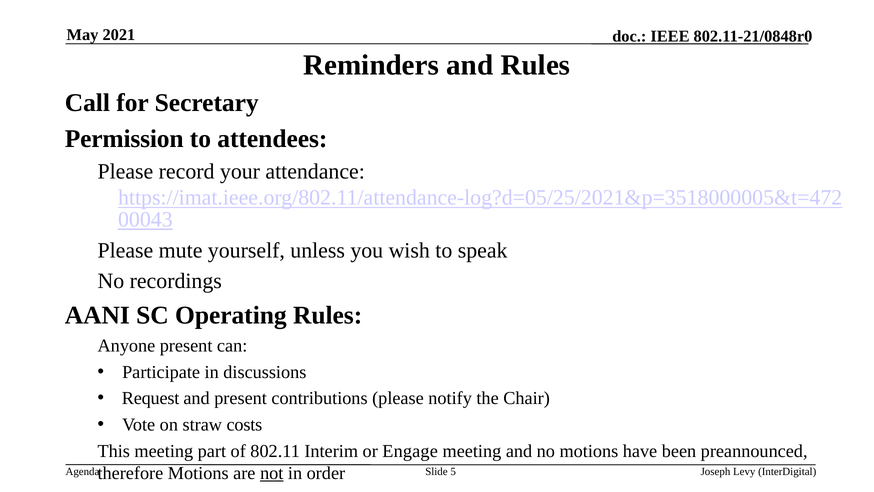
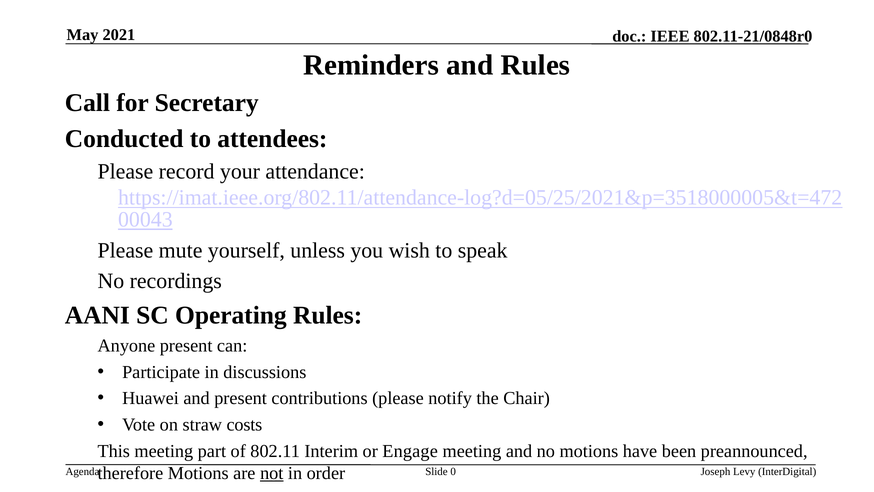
Permission: Permission -> Conducted
Request: Request -> Huawei
5: 5 -> 0
